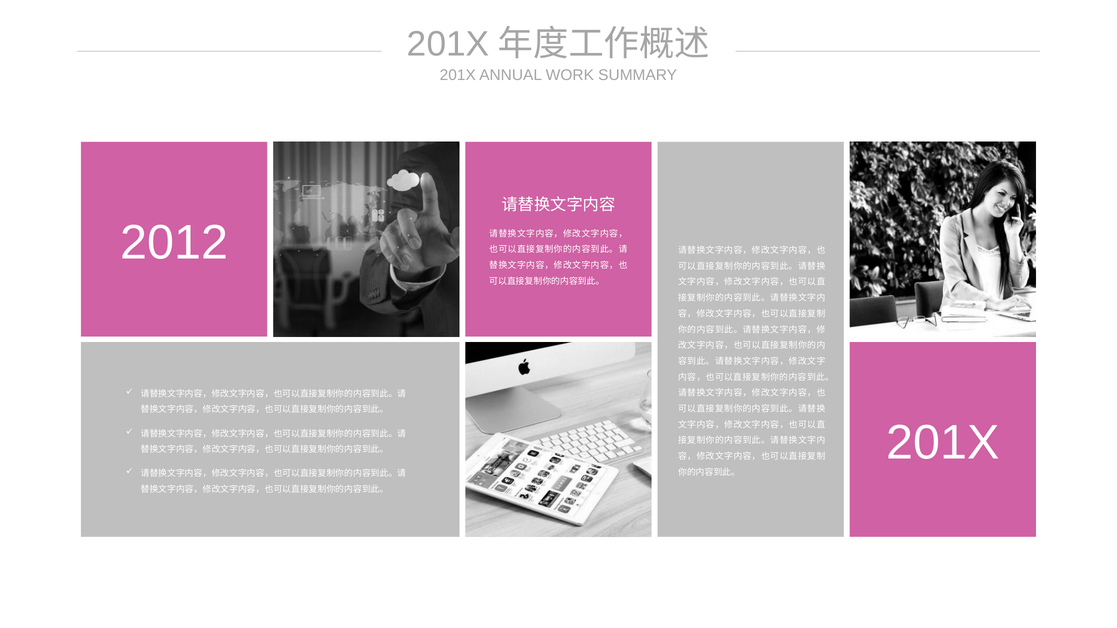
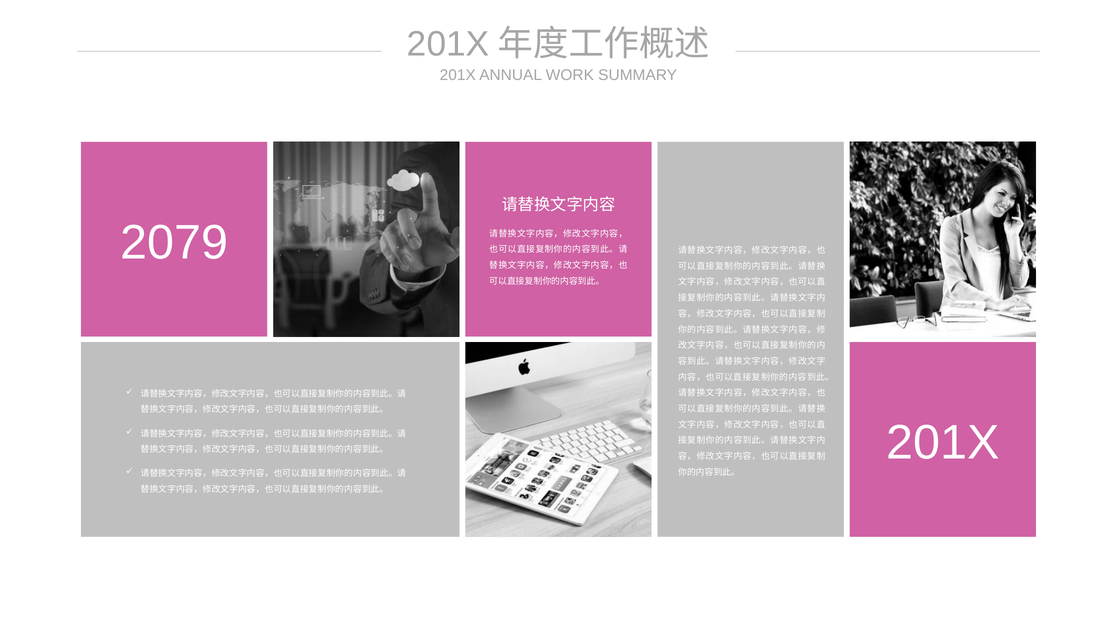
2012: 2012 -> 2079
